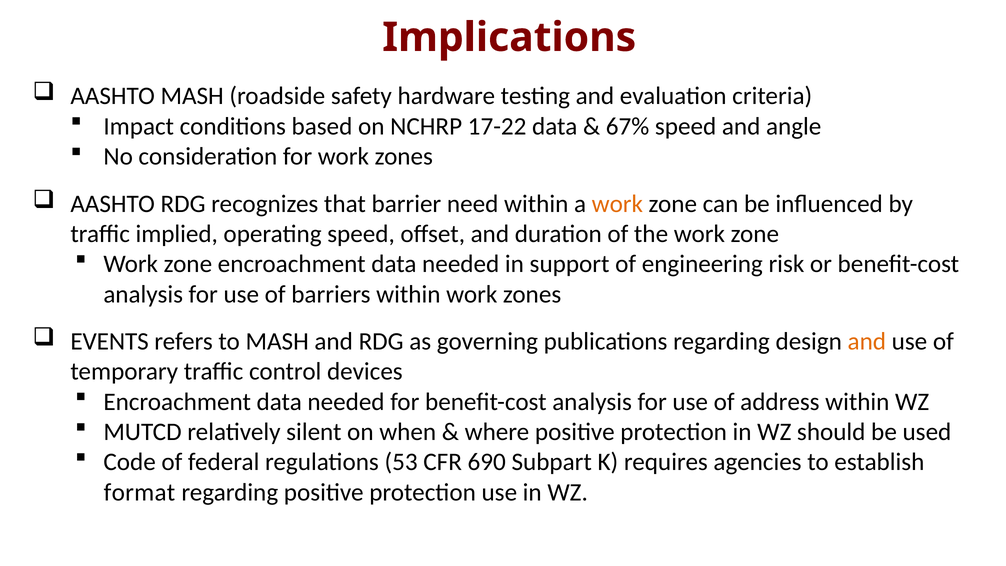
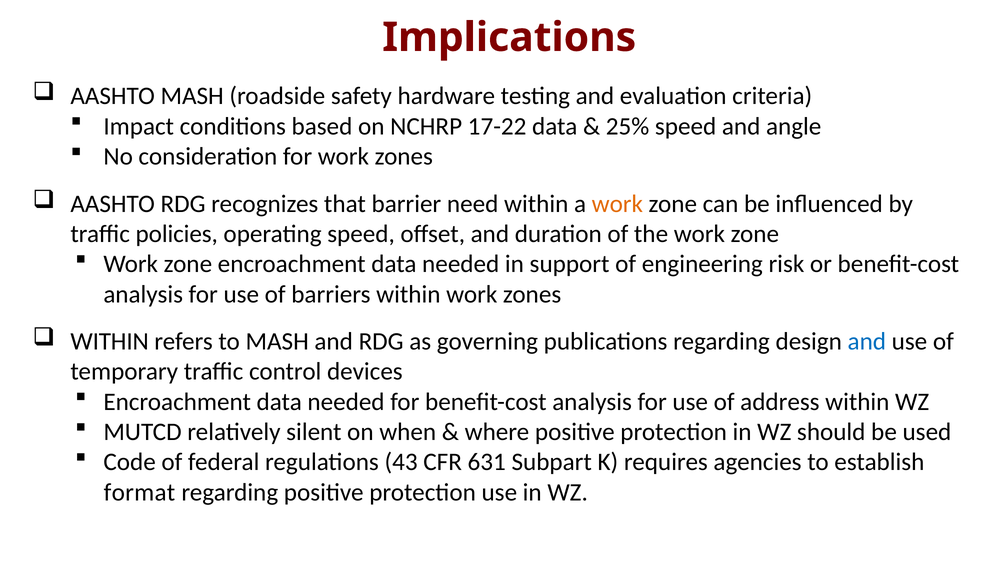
67%: 67% -> 25%
implied: implied -> policies
EVENTS at (110, 341): EVENTS -> WITHIN
and at (867, 341) colour: orange -> blue
53: 53 -> 43
690: 690 -> 631
